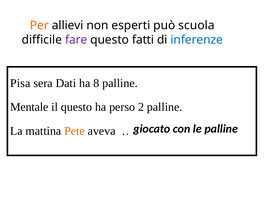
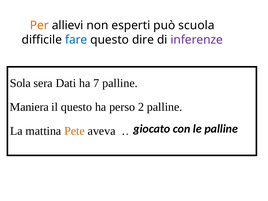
fare colour: purple -> blue
fatti: fatti -> dire
inferenze colour: blue -> purple
Pisa: Pisa -> Sola
8: 8 -> 7
Mentale: Mentale -> Maniera
